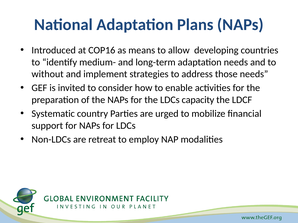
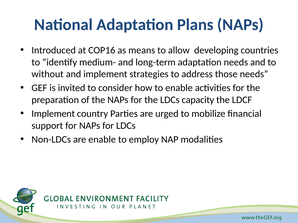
Systematic at (53, 114): Systematic -> Implement
are retreat: retreat -> enable
